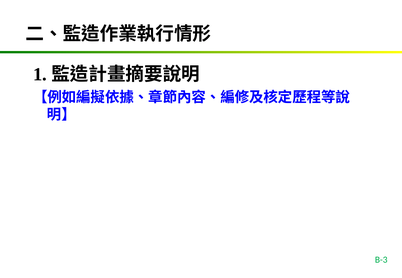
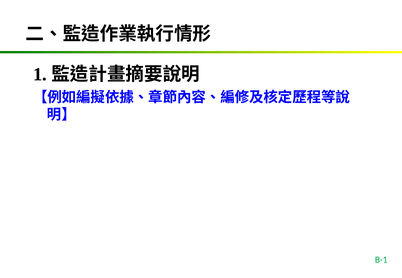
B-3: B-3 -> B-1
